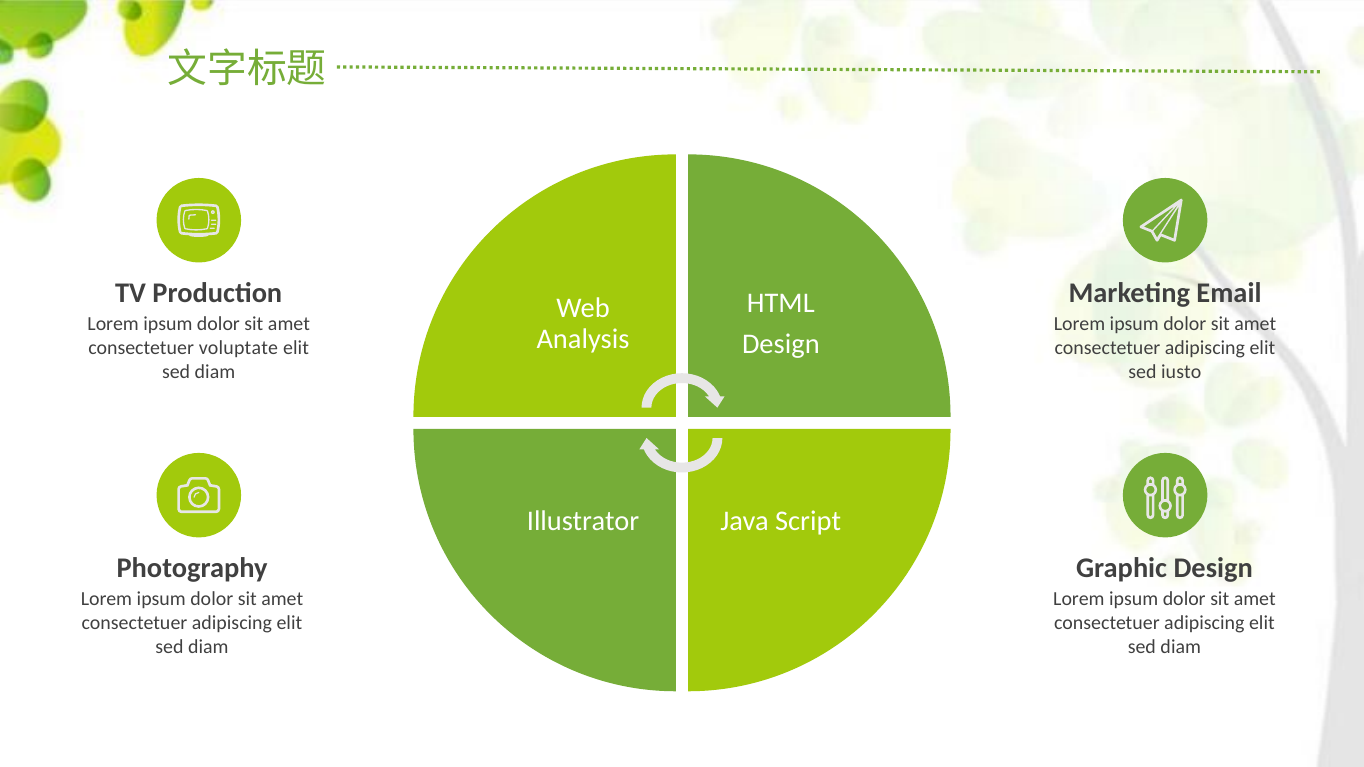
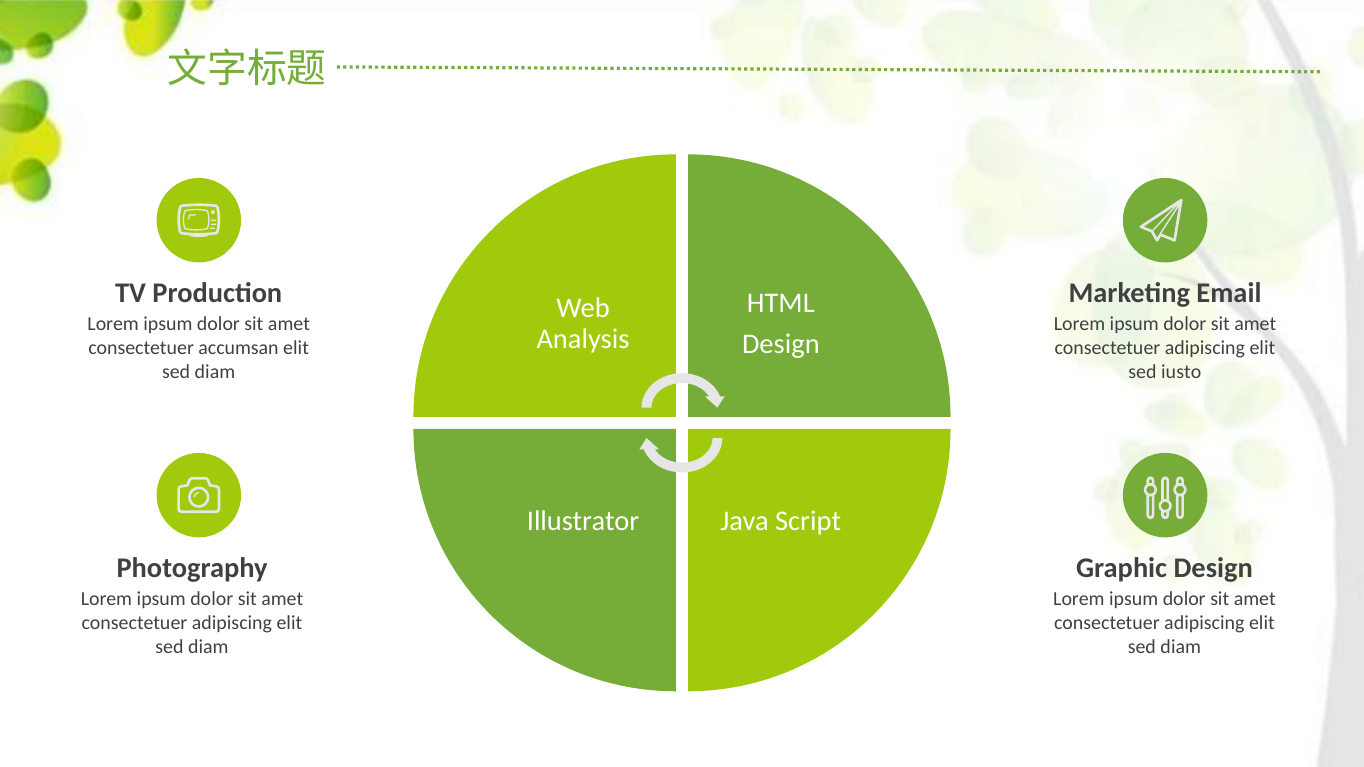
voluptate: voluptate -> accumsan
